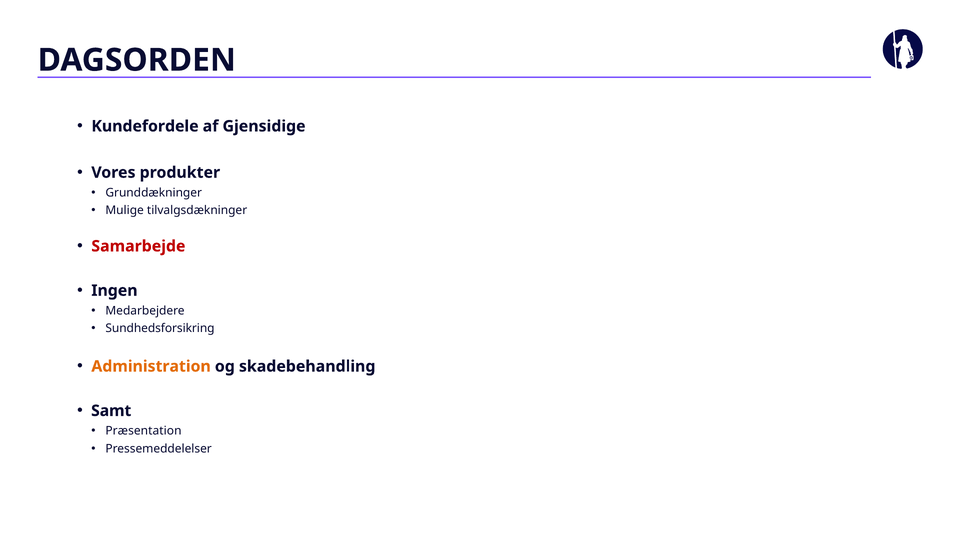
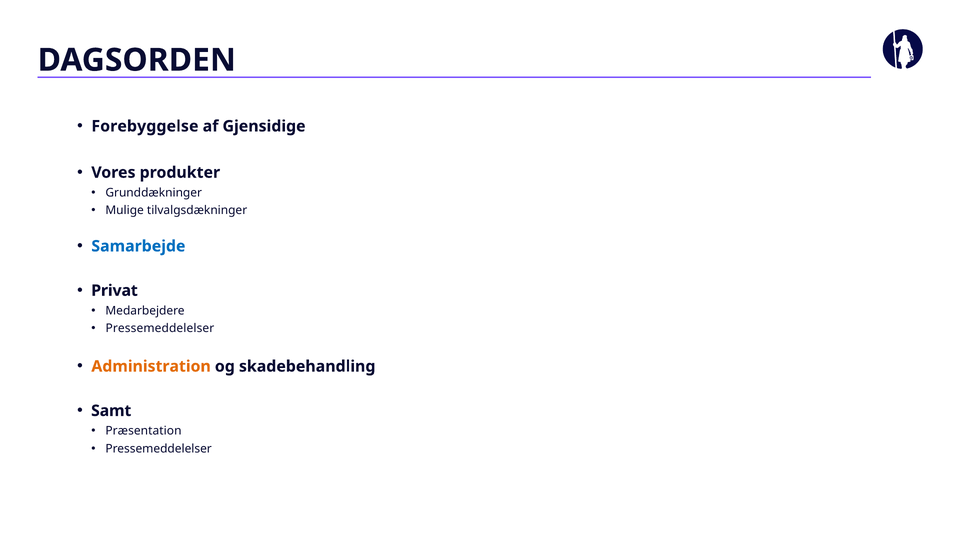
Kundefordele: Kundefordele -> Forebyggelse
Samarbejde colour: red -> blue
Ingen: Ingen -> Privat
Sundhedsforsikring at (160, 329): Sundhedsforsikring -> Pressemeddelelser
